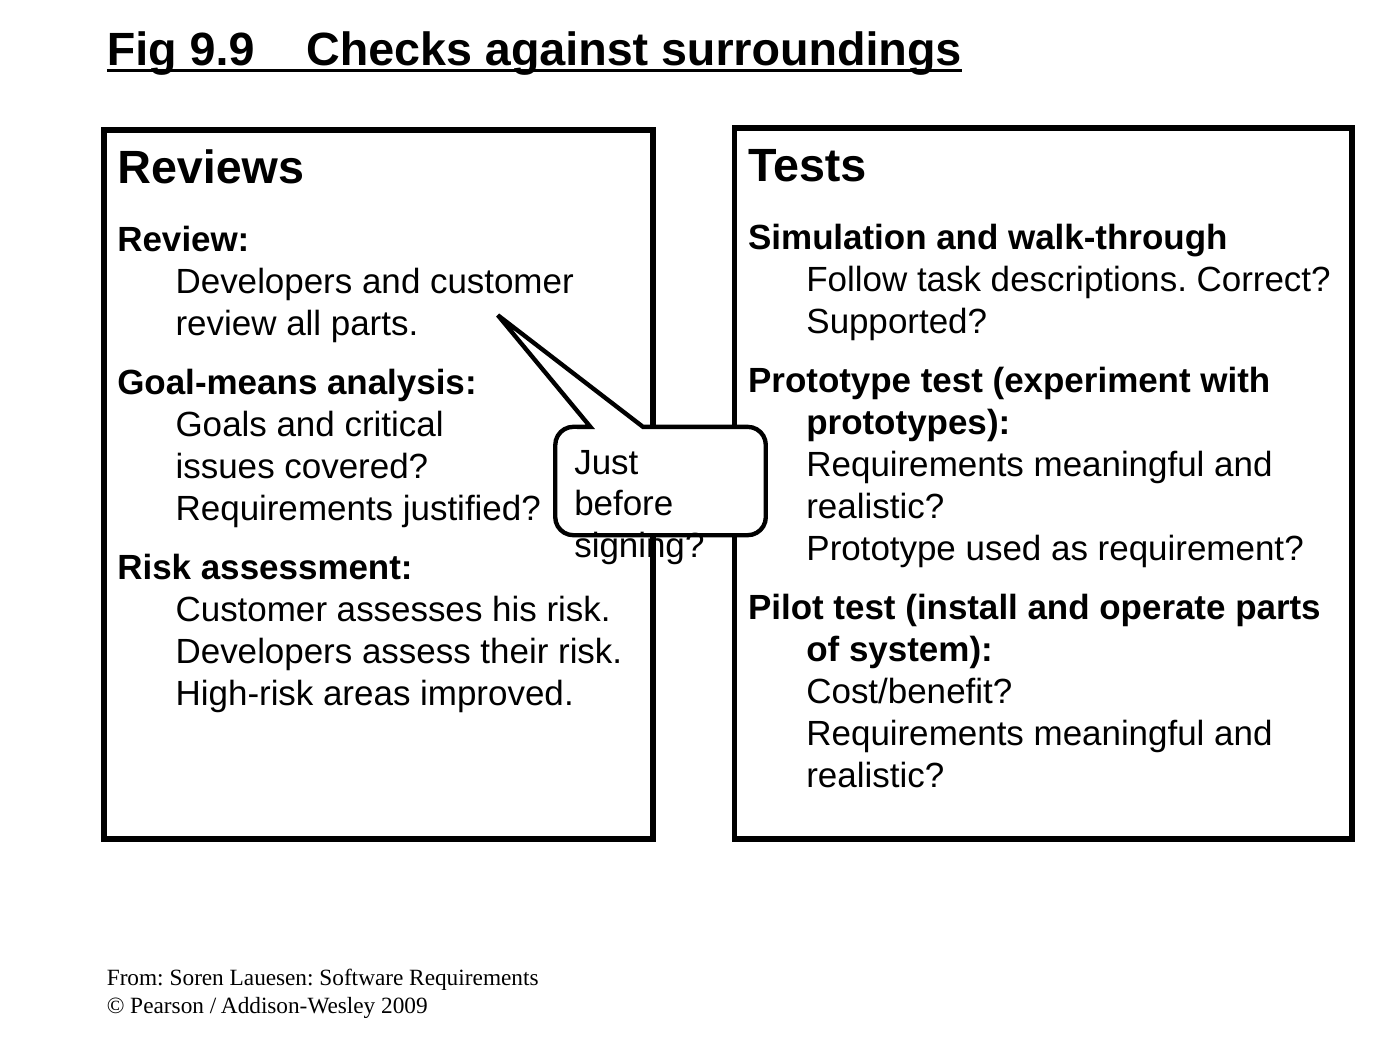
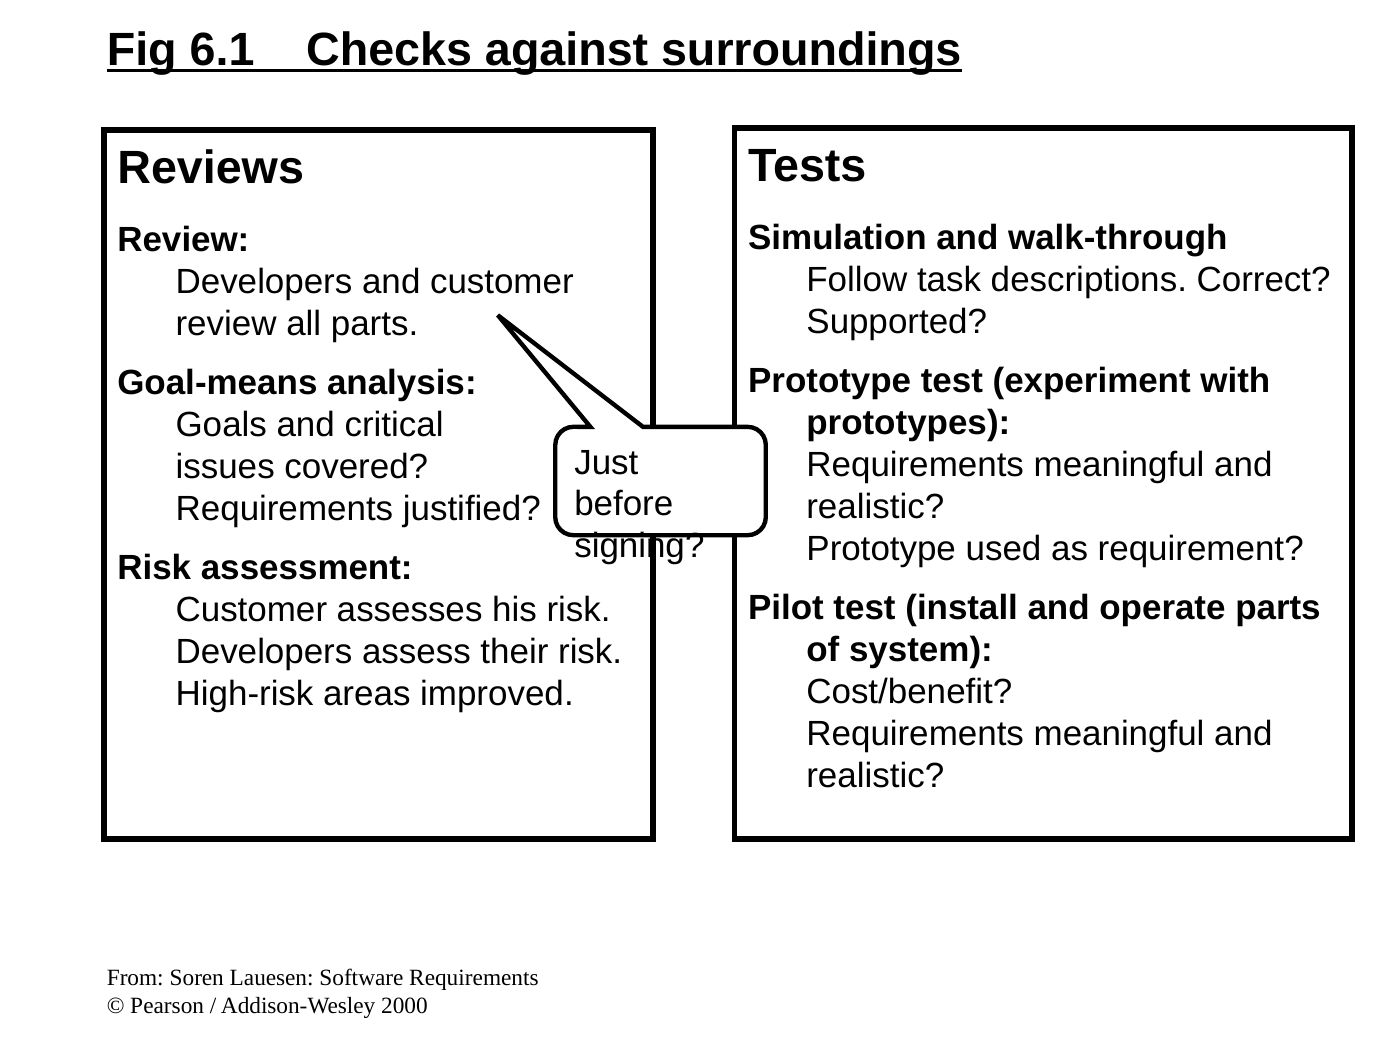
9.9: 9.9 -> 6.1
2009: 2009 -> 2000
